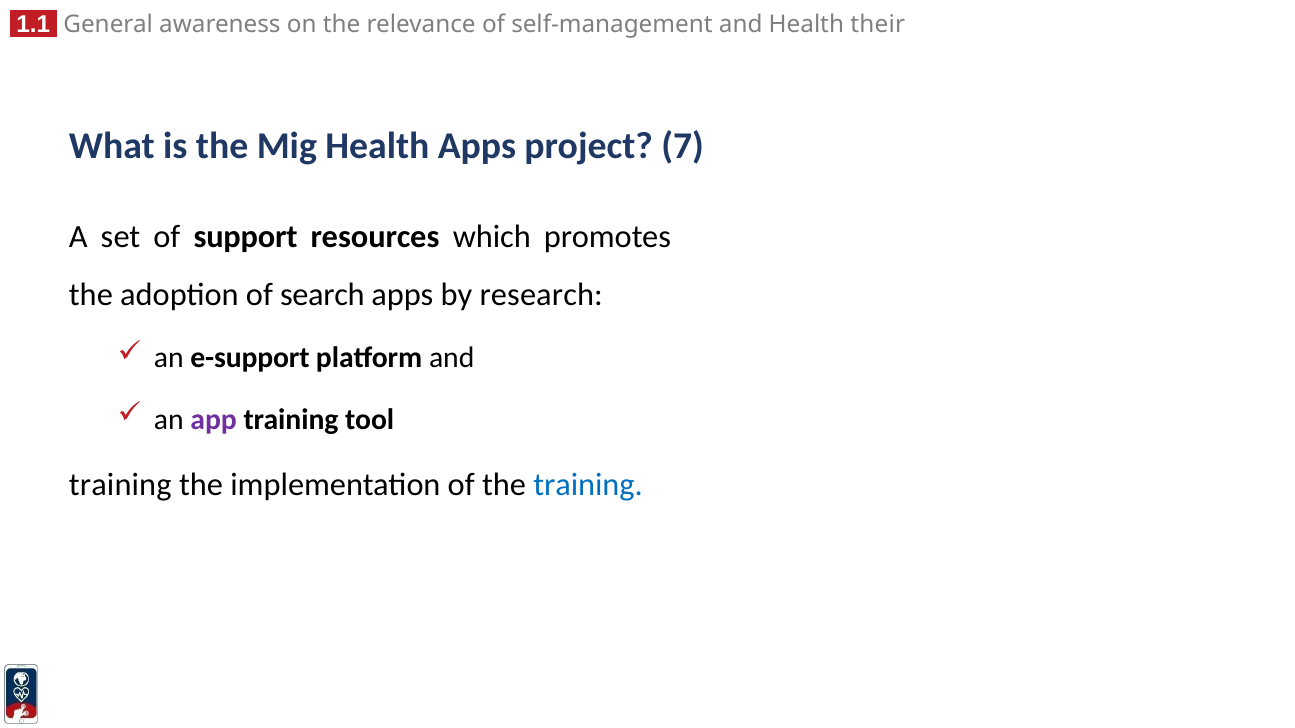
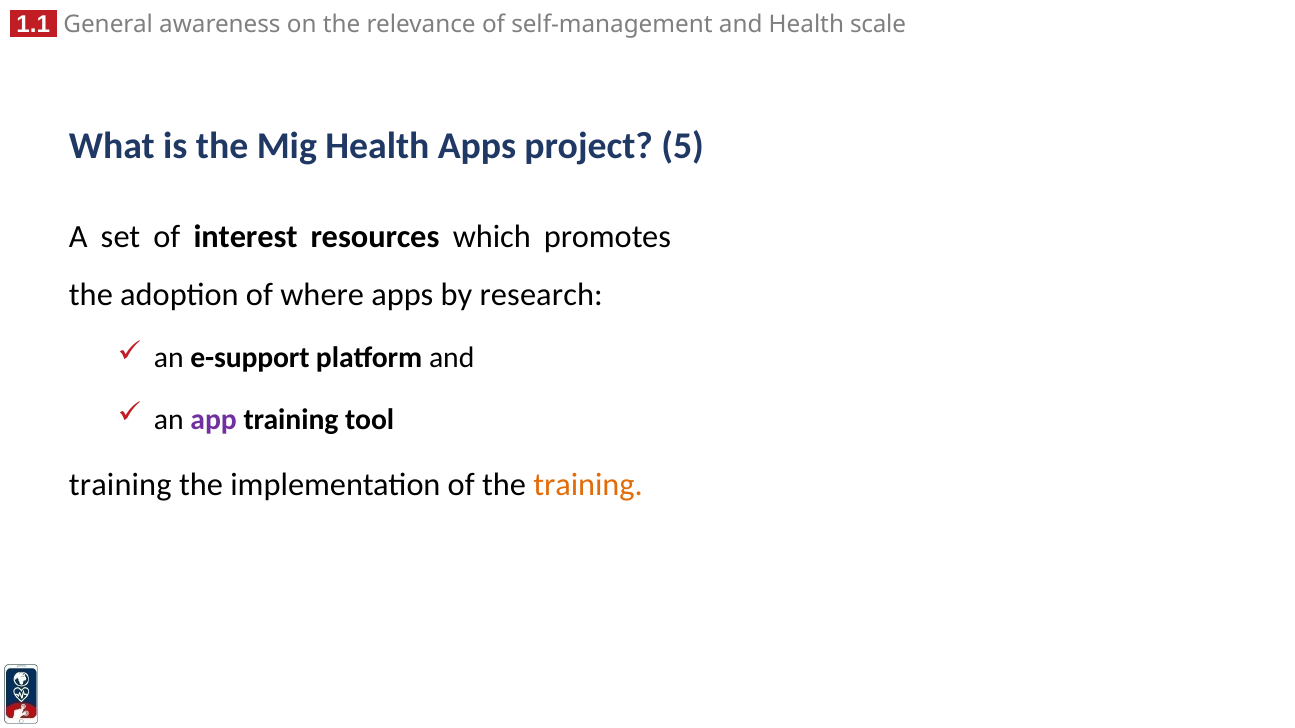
their: their -> scale
7: 7 -> 5
support: support -> interest
search: search -> where
training at (588, 485) colour: blue -> orange
